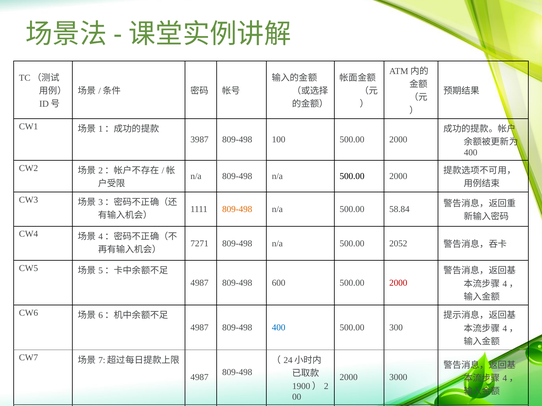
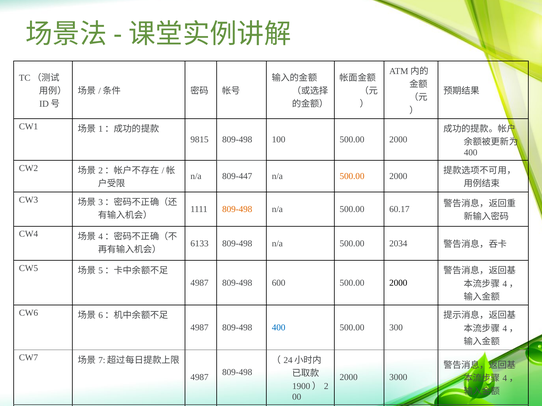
3987: 3987 -> 9815
n/a 809-498: 809-498 -> 809-447
500.00 at (352, 176) colour: black -> orange
58.84: 58.84 -> 60.17
7271: 7271 -> 6133
2052: 2052 -> 2034
2000 at (398, 283) colour: red -> black
